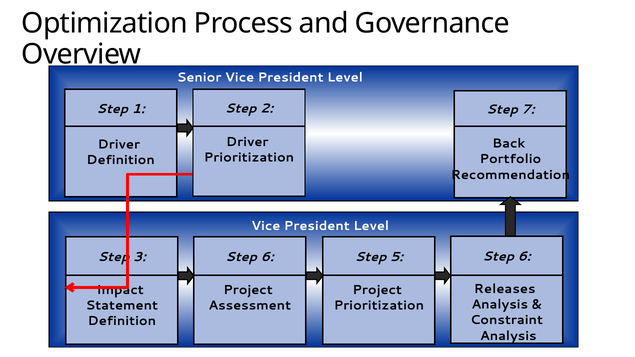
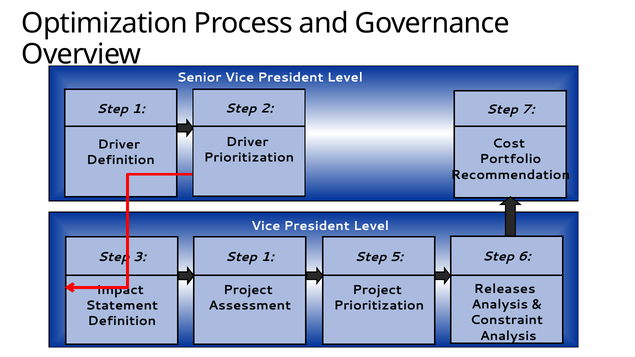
Back: Back -> Cost
6 at (267, 257): 6 -> 1
